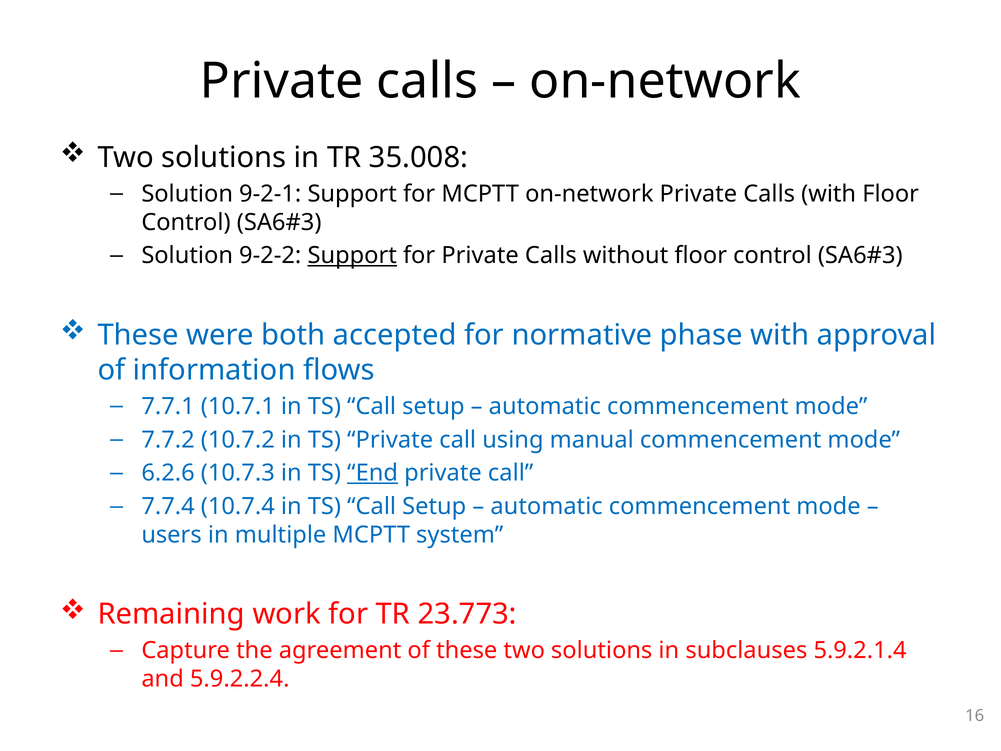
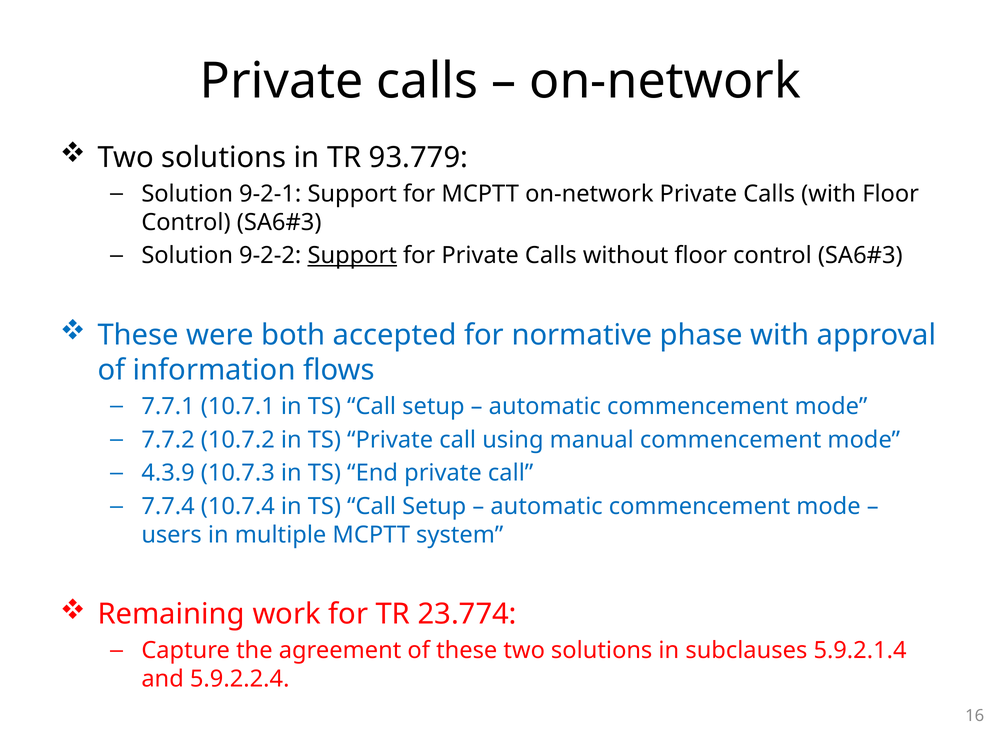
35.008: 35.008 -> 93.779
6.2.6: 6.2.6 -> 4.3.9
End underline: present -> none
23.773: 23.773 -> 23.774
